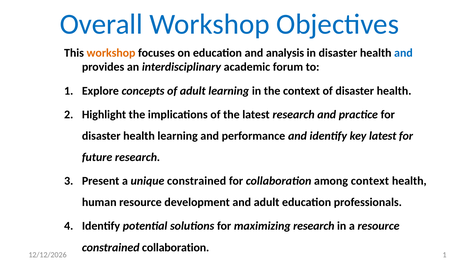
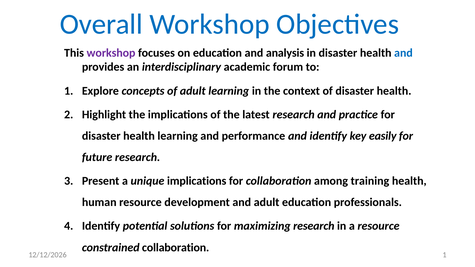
workshop at (111, 53) colour: orange -> purple
key latest: latest -> easily
unique constrained: constrained -> implications
among context: context -> training
